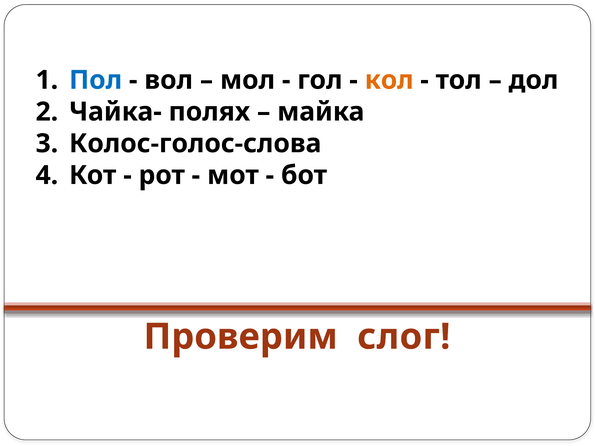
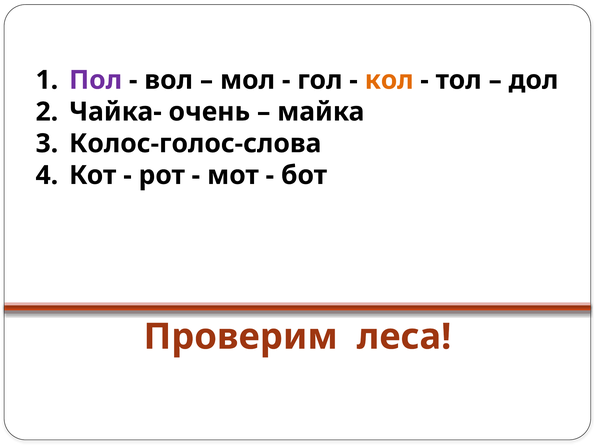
Пол colour: blue -> purple
полях: полях -> очень
слог: слог -> леса
